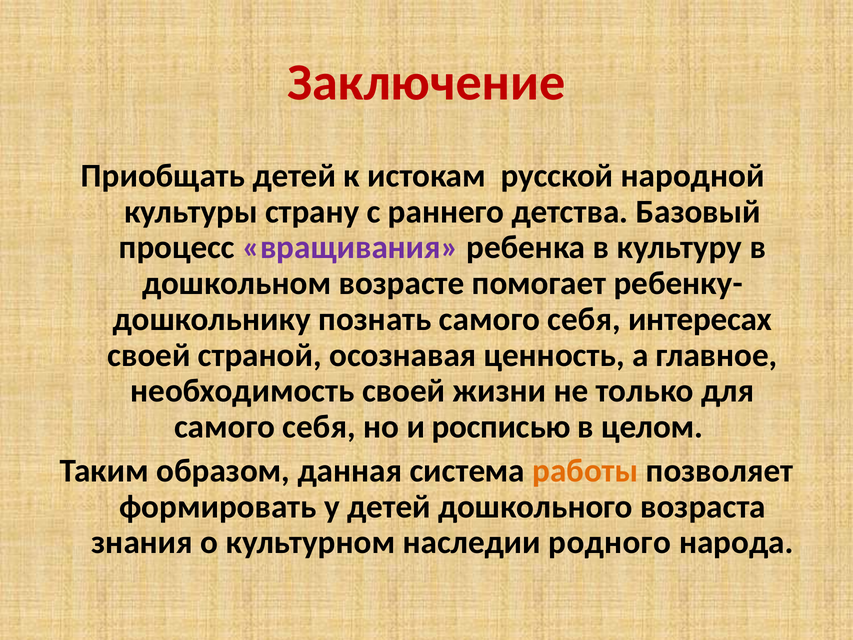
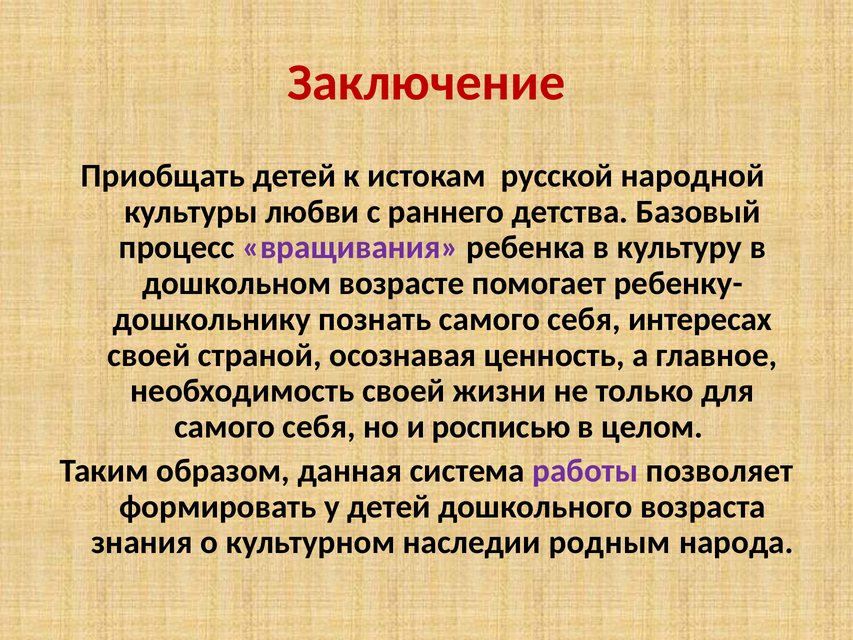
страну: страну -> любви
работы colour: orange -> purple
родного: родного -> родным
